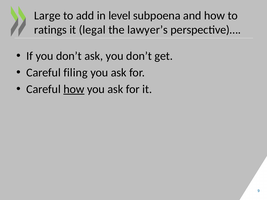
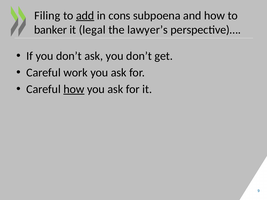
Large: Large -> Filing
add underline: none -> present
level: level -> cons
ratings: ratings -> banker
filing: filing -> work
